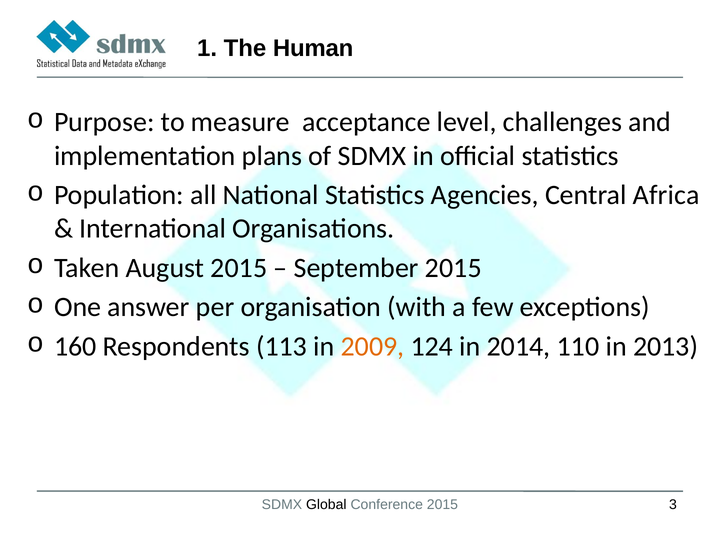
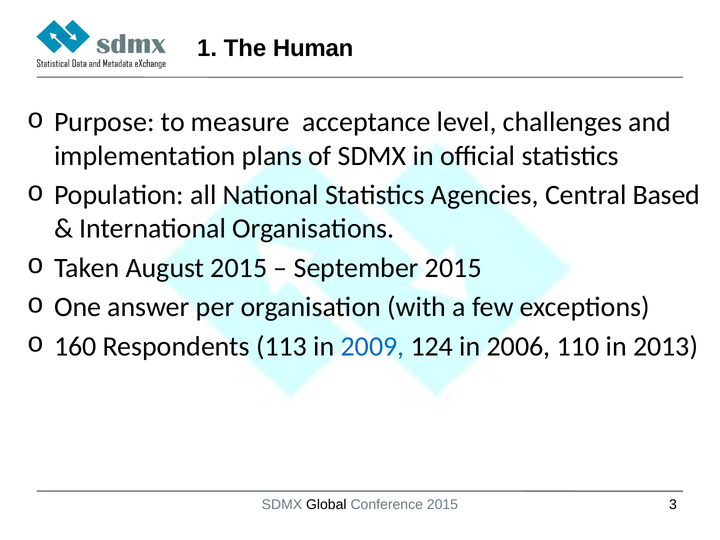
Africa: Africa -> Based
2009 colour: orange -> blue
2014: 2014 -> 2006
